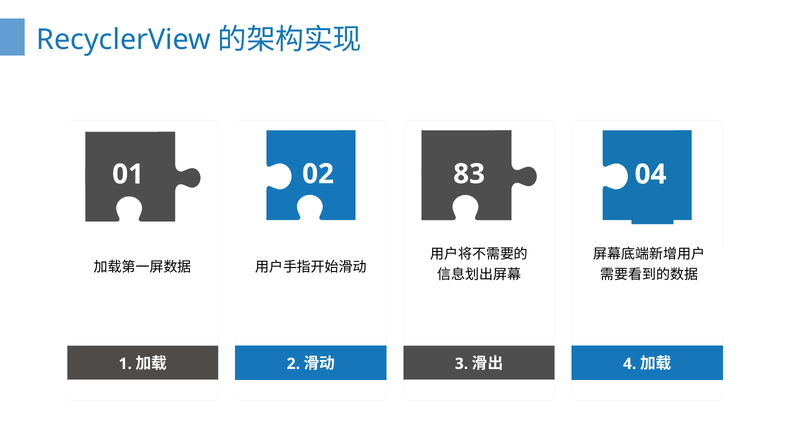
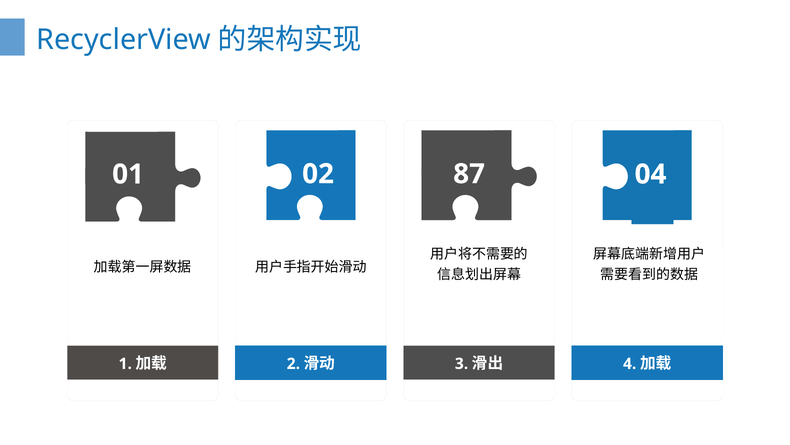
83: 83 -> 87
